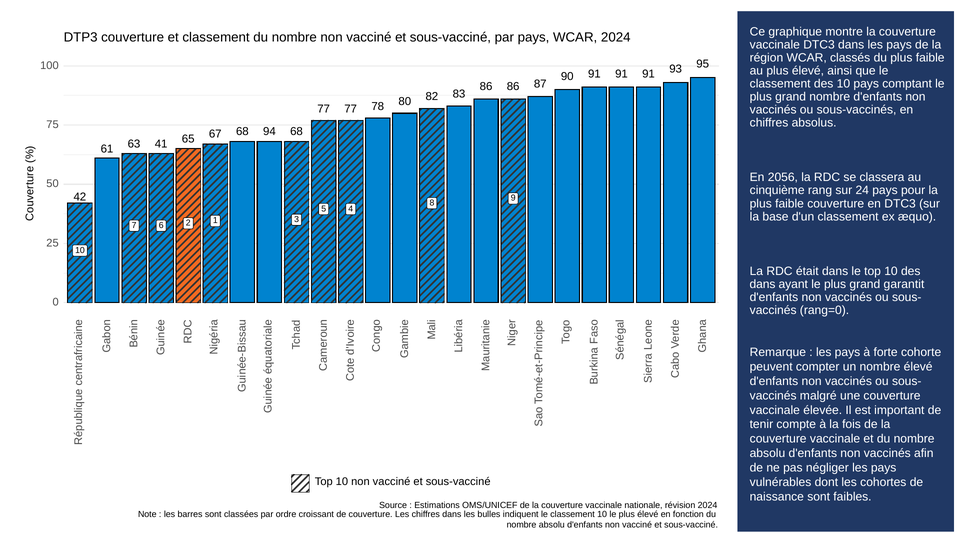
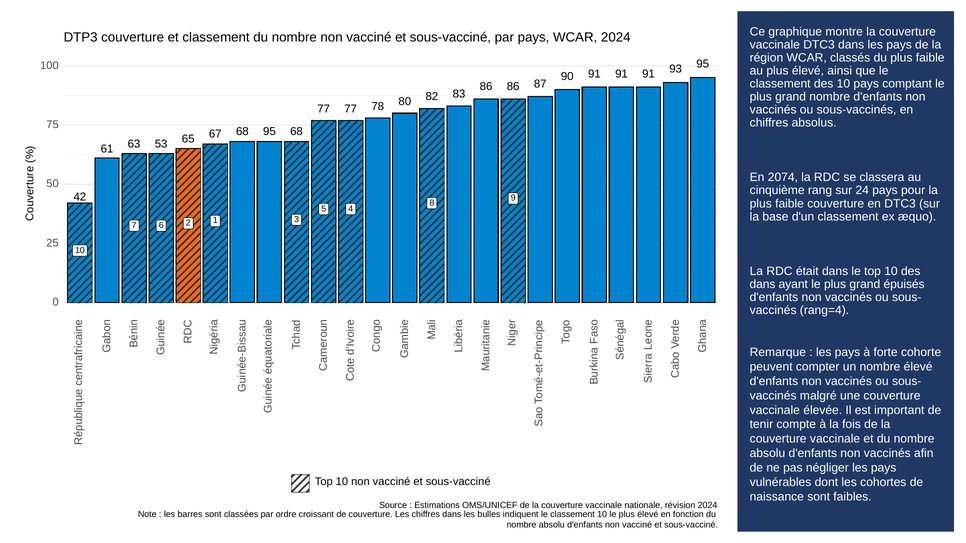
68 94: 94 -> 95
41: 41 -> 53
2056: 2056 -> 2074
garantit: garantit -> épuisés
rang=0: rang=0 -> rang=4
